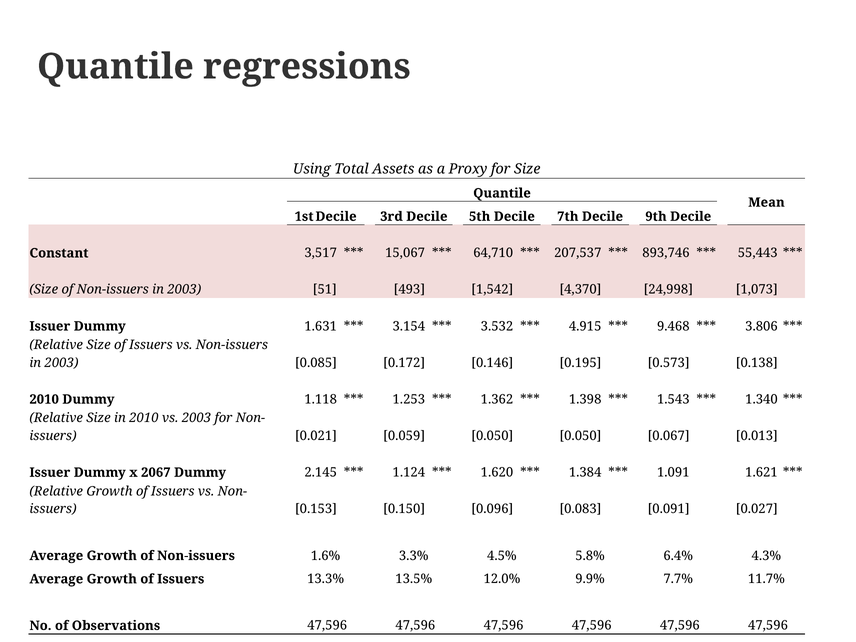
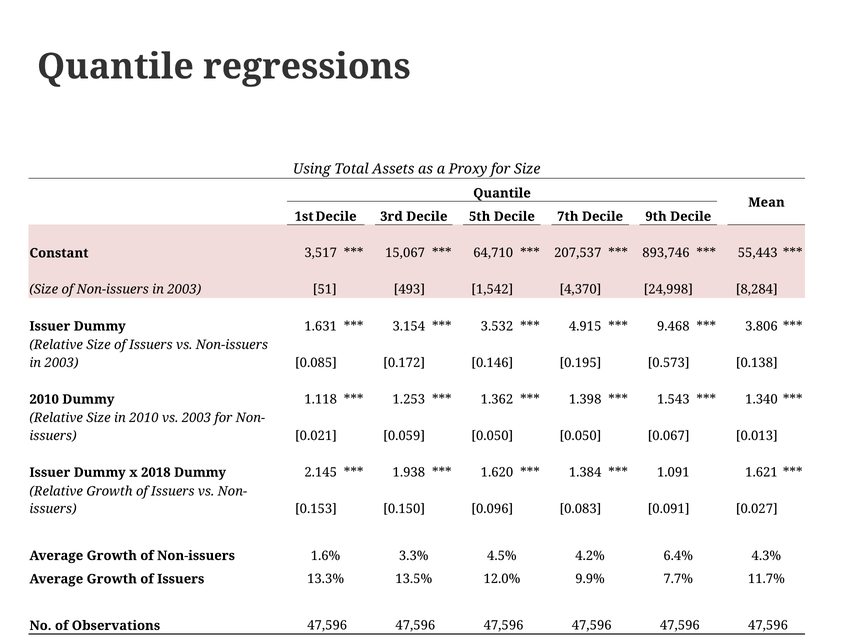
1,073: 1,073 -> 8,284
2067: 2067 -> 2018
1.124: 1.124 -> 1.938
5.8%: 5.8% -> 4.2%
